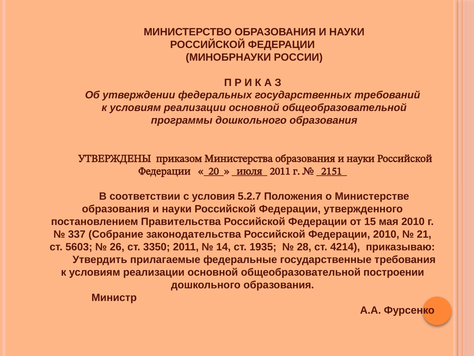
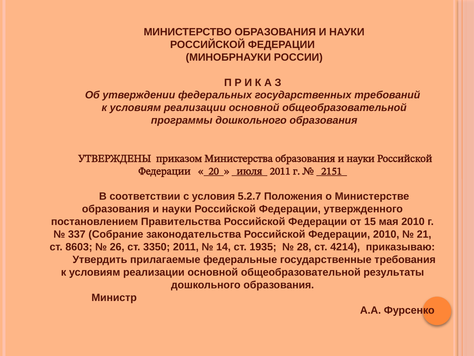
5603: 5603 -> 8603
построении: построении -> результаты
